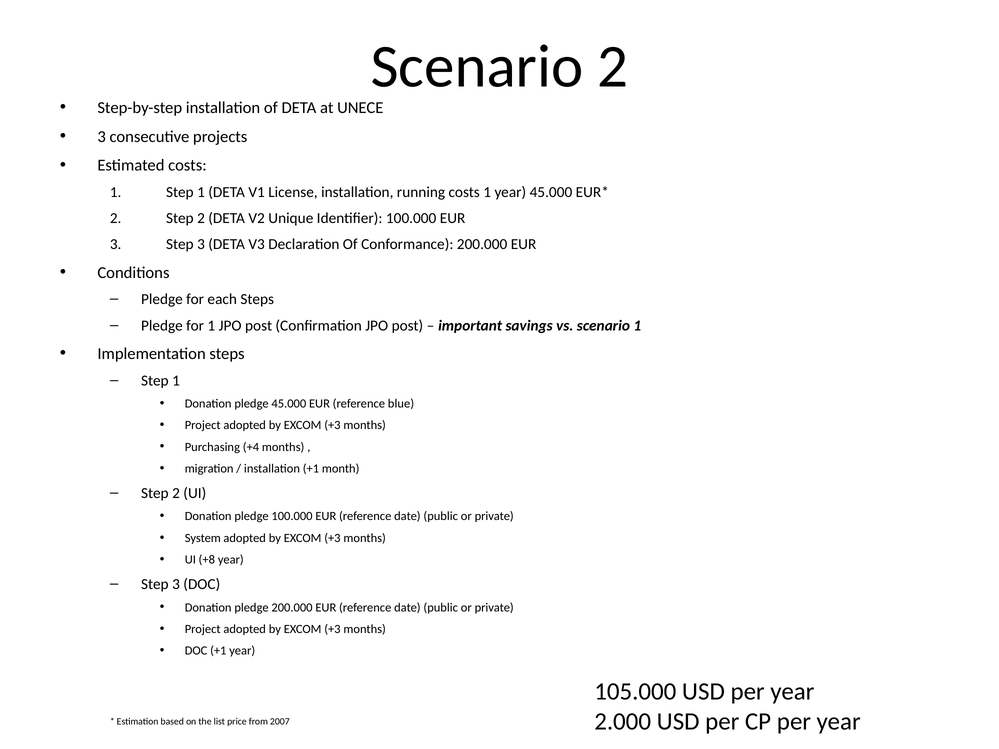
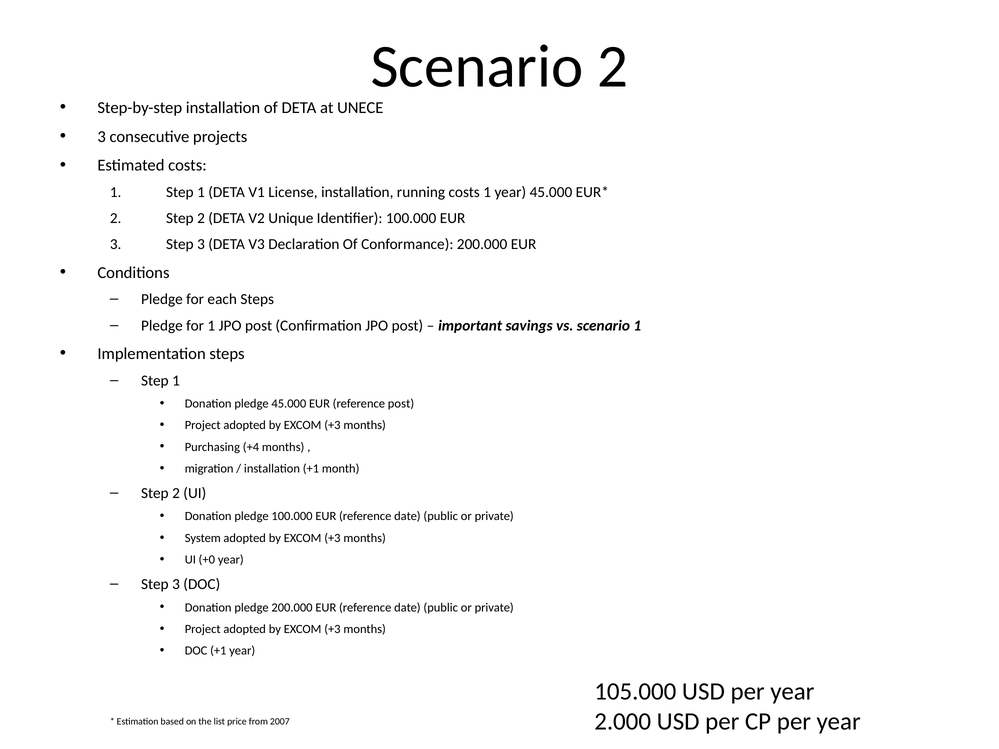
reference blue: blue -> post
+8: +8 -> +0
